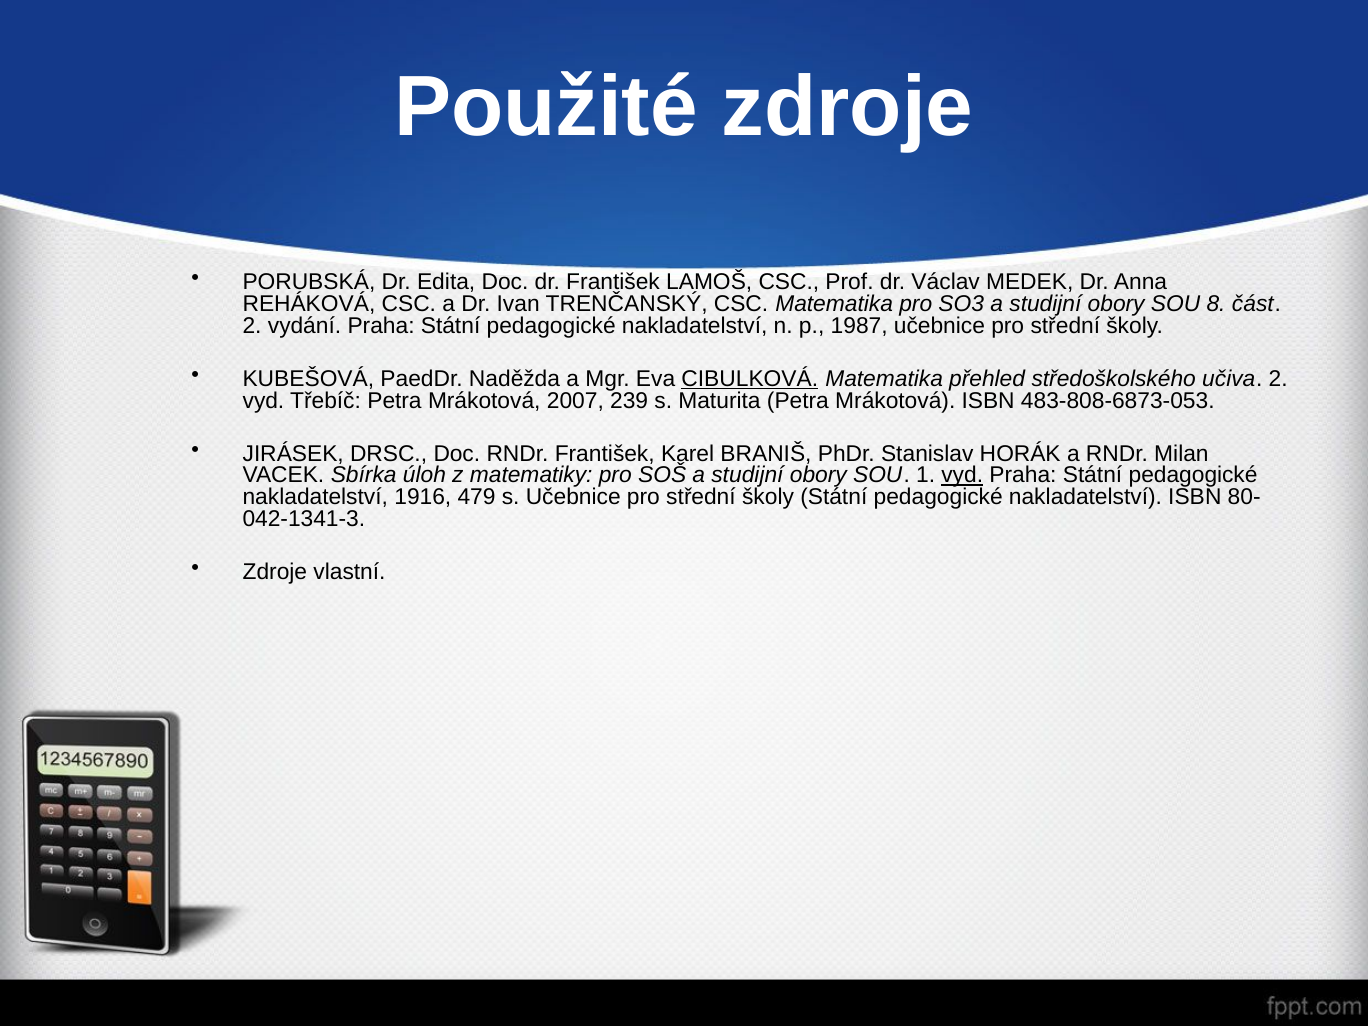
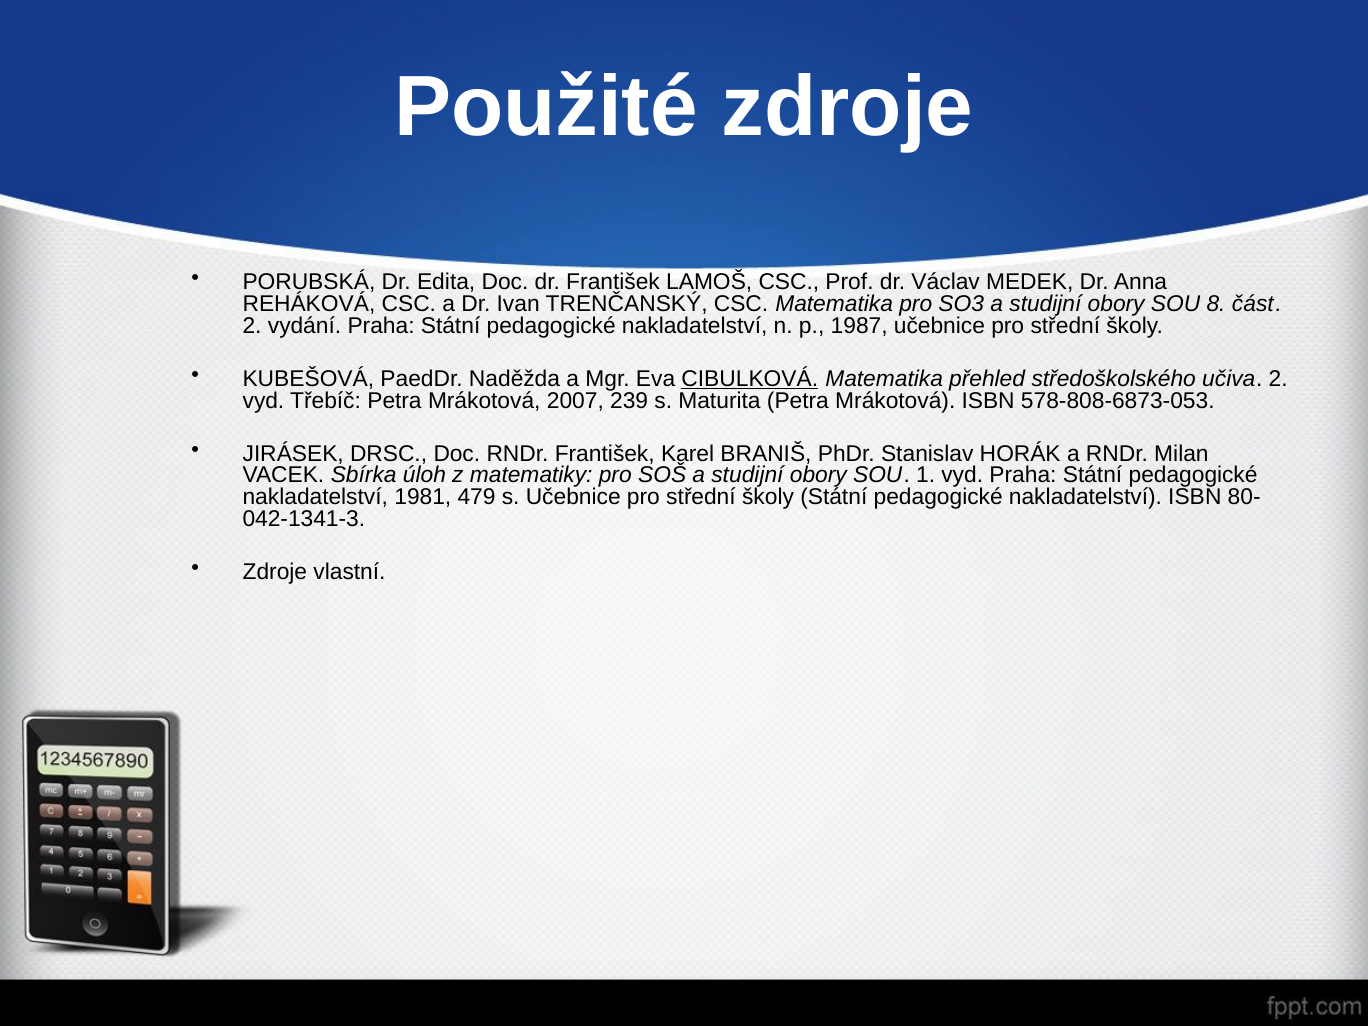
483-808-6873-053: 483-808-6873-053 -> 578-808-6873-053
vyd at (962, 475) underline: present -> none
1916: 1916 -> 1981
